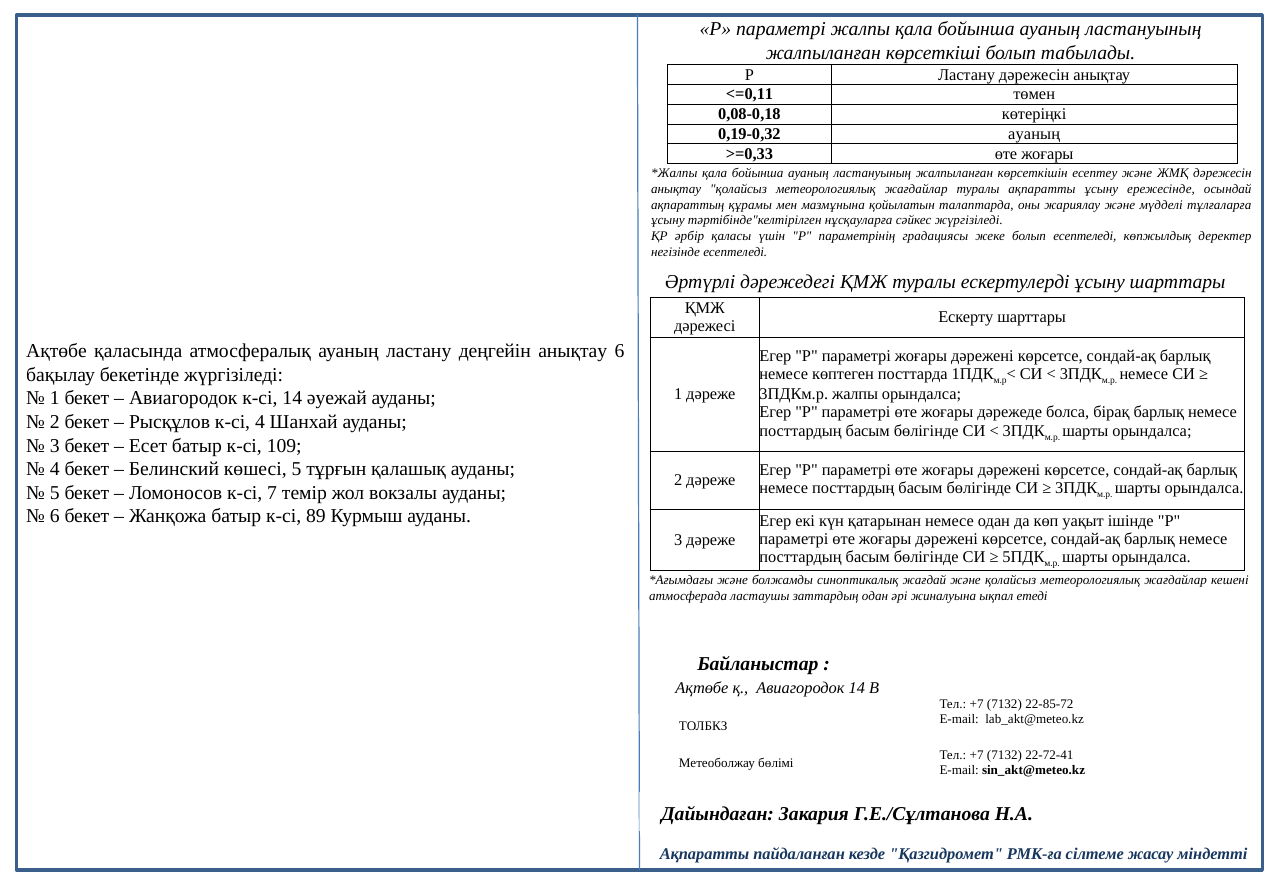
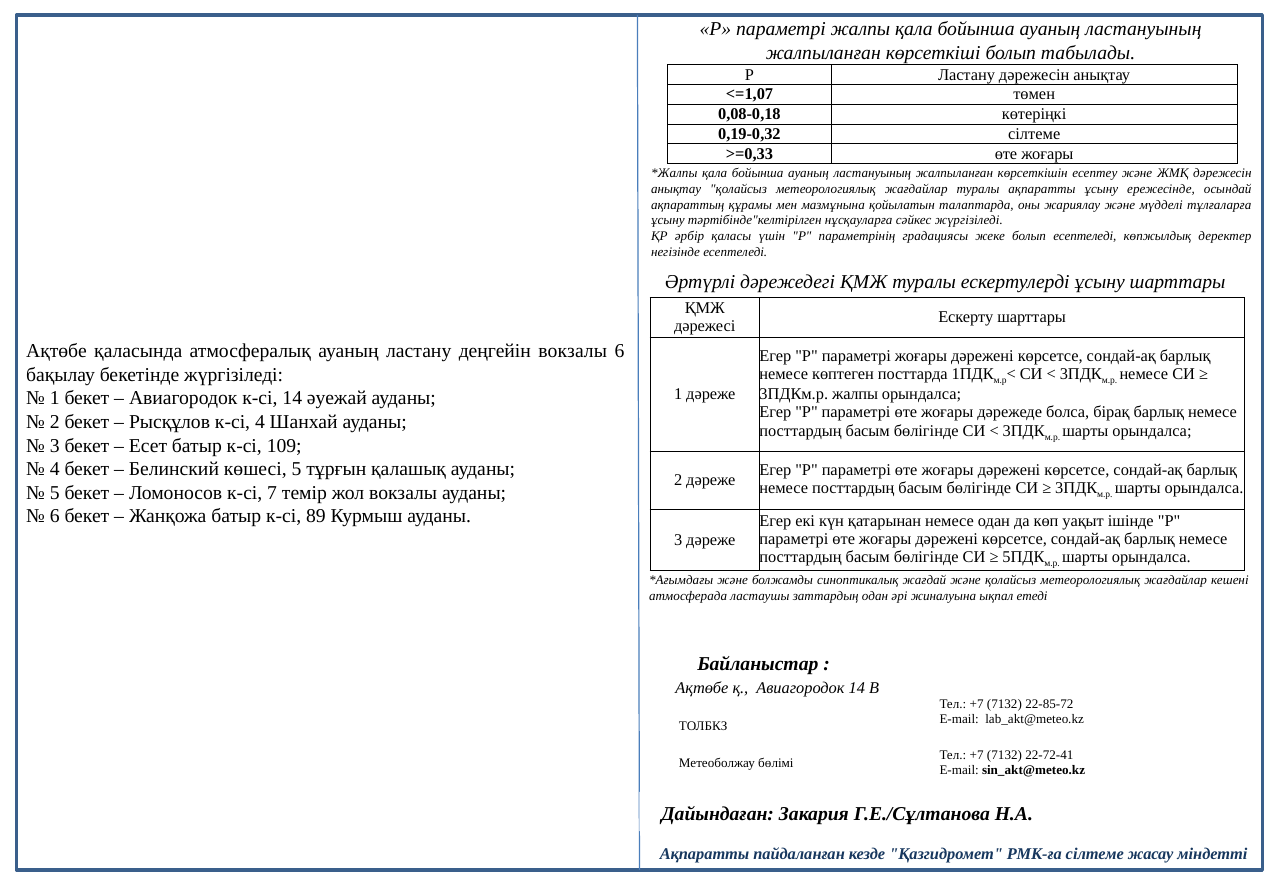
<=0,11: <=0,11 -> <=1,07
0,19-0,32 ауаның: ауаның -> сілтеме
деңгейін анықтау: анықтау -> вокзалы
